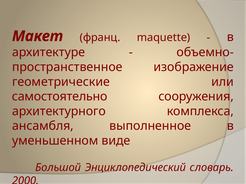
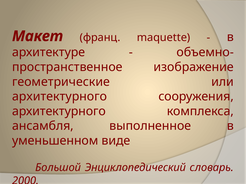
самостоятельно at (60, 97): самостоятельно -> архитектурного
